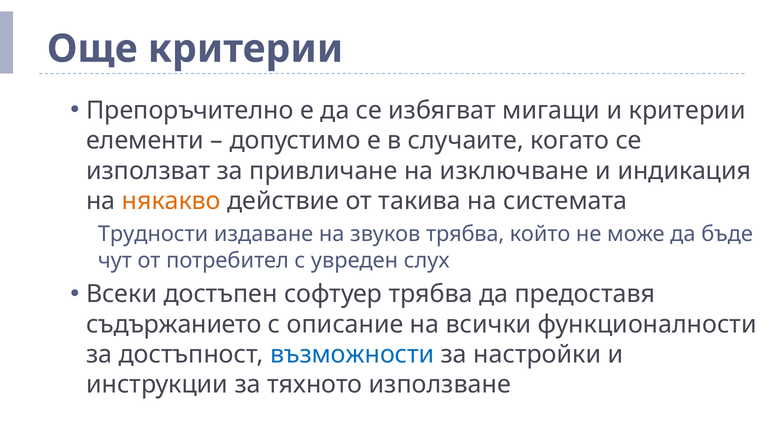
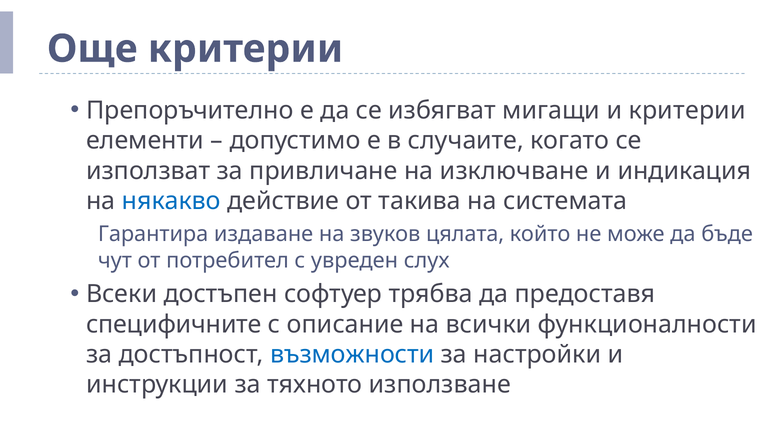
някакво colour: orange -> blue
Трудности: Трудности -> Гарантира
звуков трябва: трябва -> цялата
съдържанието: съдържанието -> специфичните
